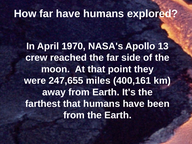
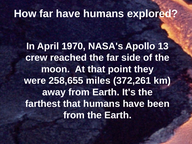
247,655: 247,655 -> 258,655
400,161: 400,161 -> 372,261
